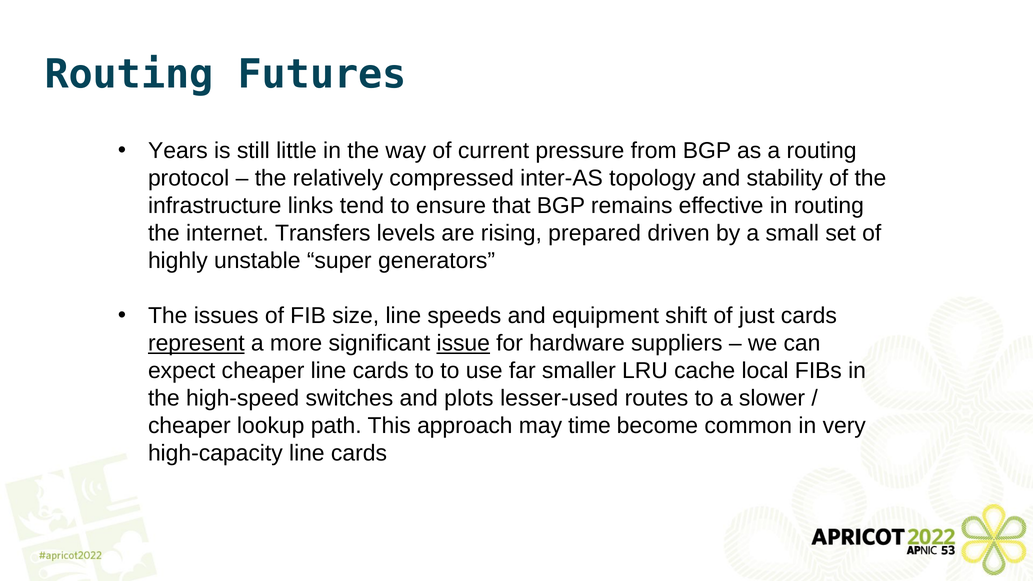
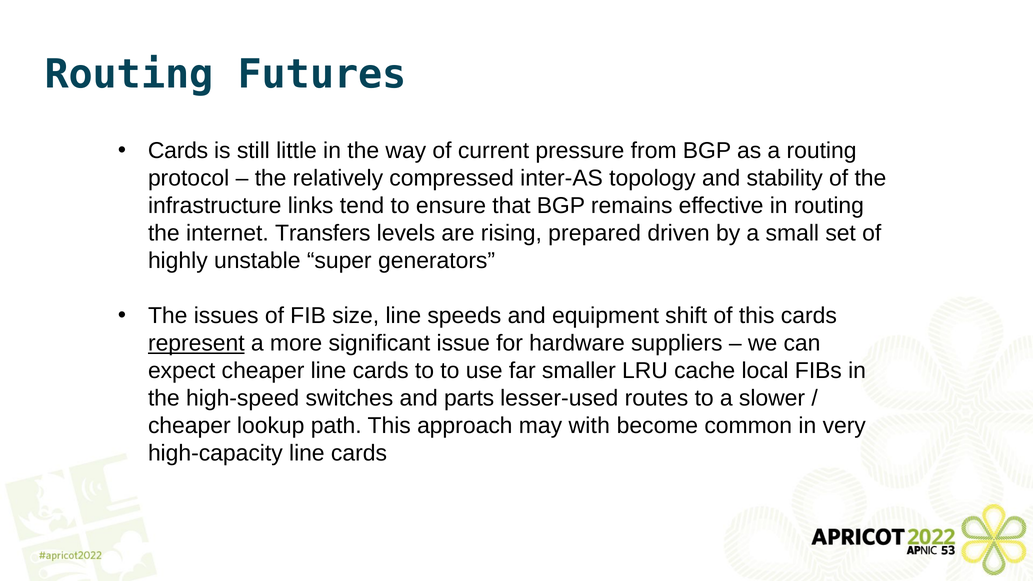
Years at (178, 151): Years -> Cards
of just: just -> this
issue underline: present -> none
plots: plots -> parts
time: time -> with
